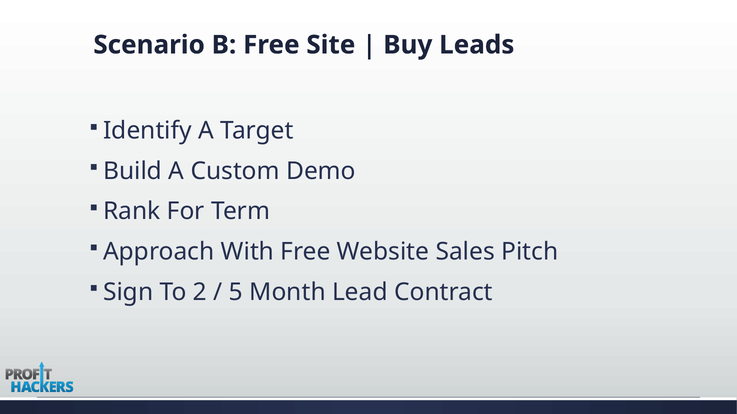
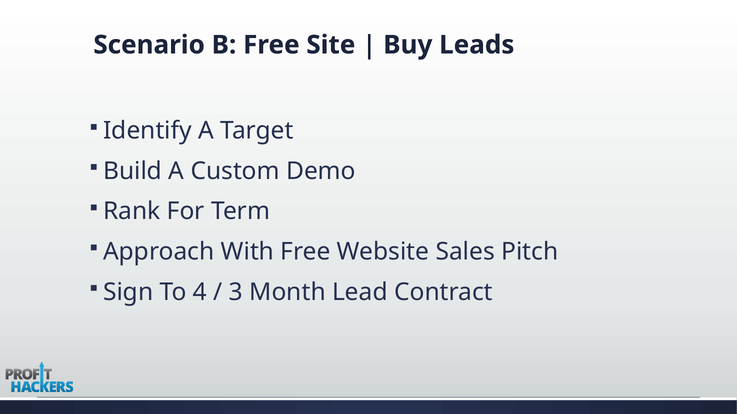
2: 2 -> 4
5: 5 -> 3
